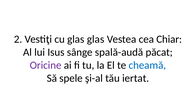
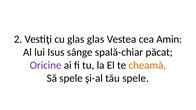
Chiar: Chiar -> Amin
spală-audă: spală-audă -> spală-chiar
cheamă colour: blue -> orange
tău iertat: iertat -> spele
